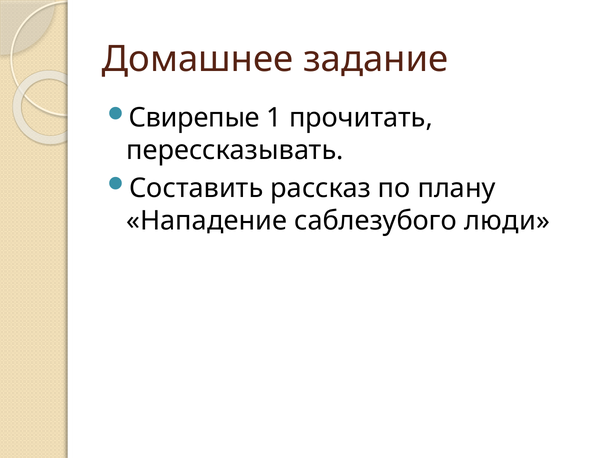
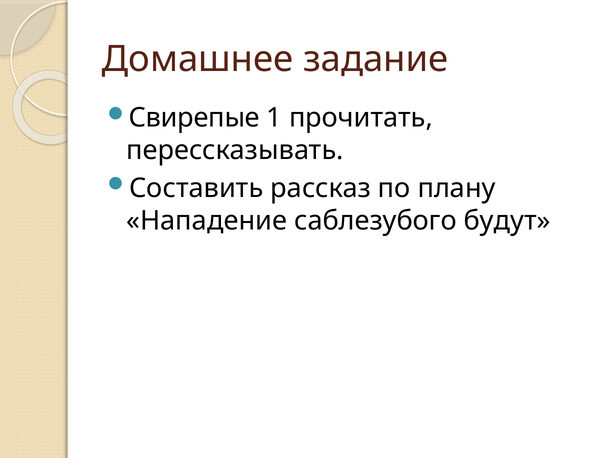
люди: люди -> будут
